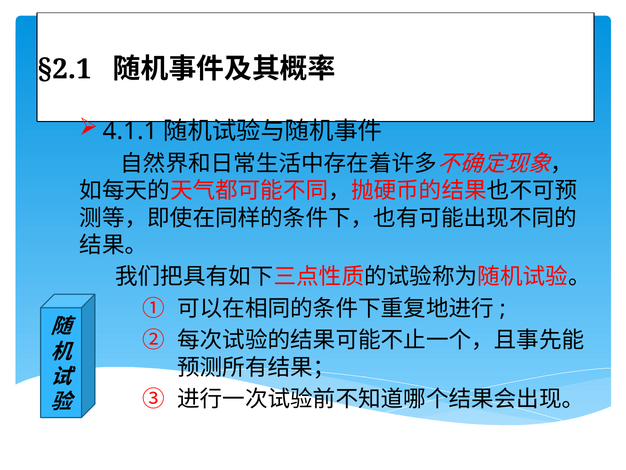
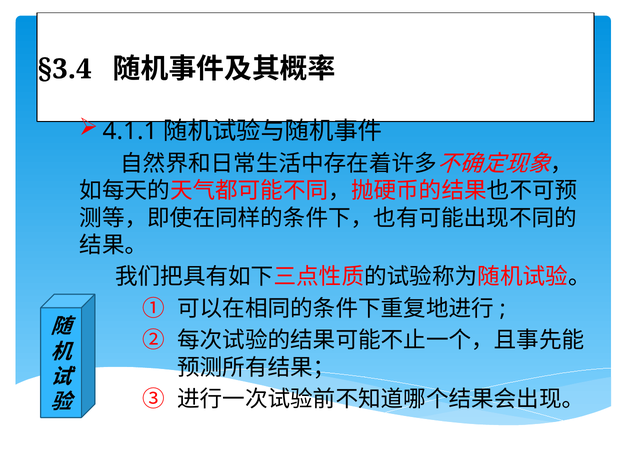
§2.1: §2.1 -> §3.4
